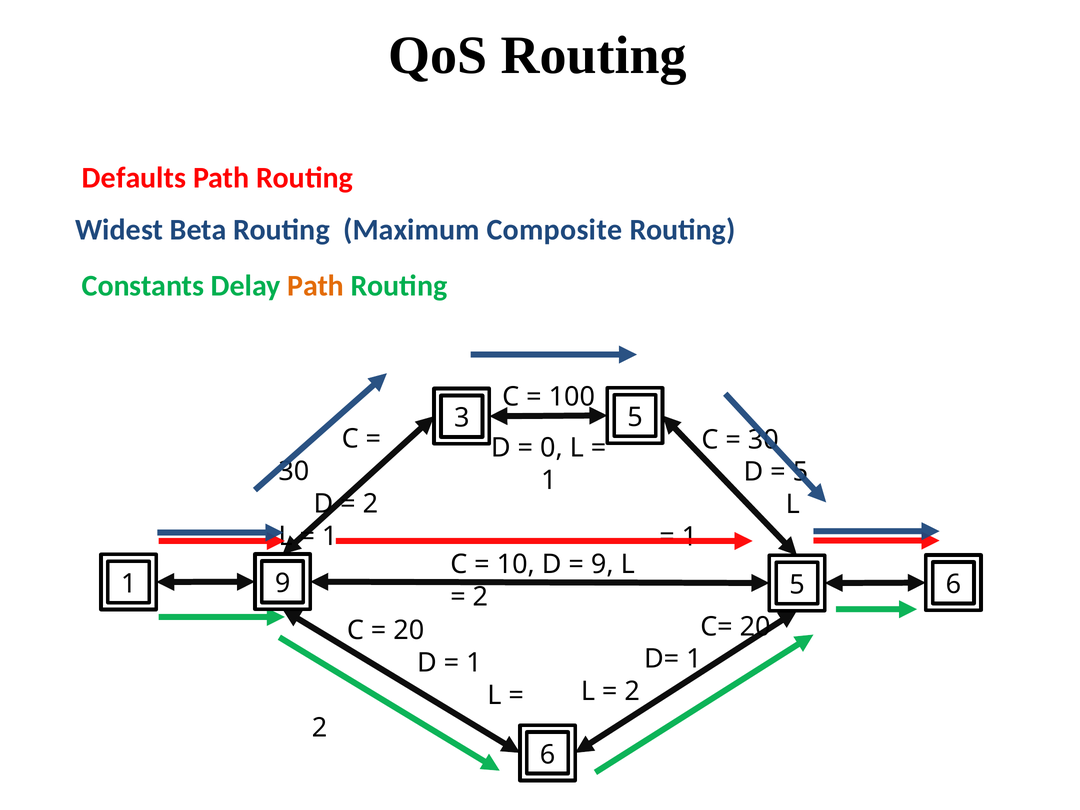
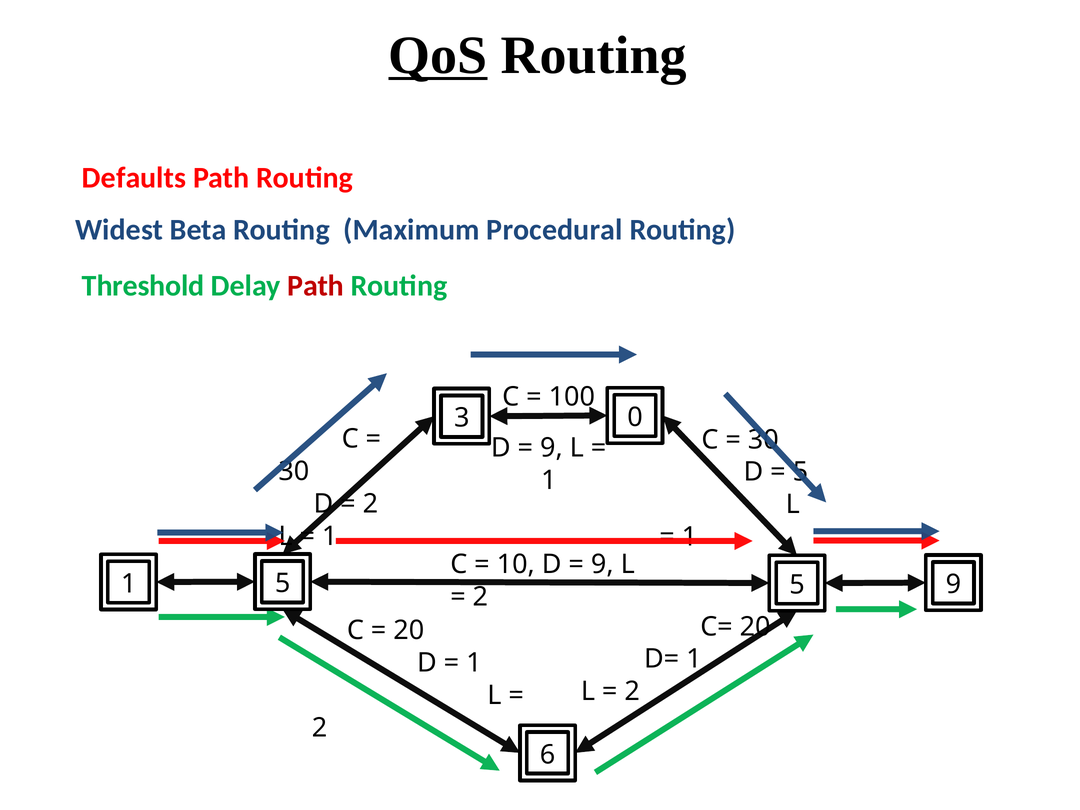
QoS underline: none -> present
Composite: Composite -> Procedural
Constants: Constants -> Threshold
Path at (316, 286) colour: orange -> red
3 5: 5 -> 0
0 at (551, 448): 0 -> 9
1 9: 9 -> 5
6 at (953, 585): 6 -> 9
